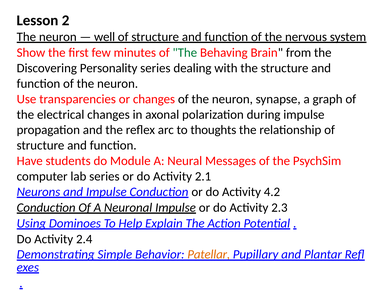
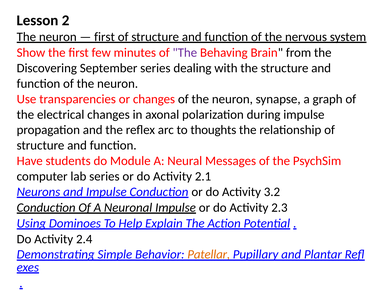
well at (105, 37): well -> first
The at (185, 53) colour: green -> purple
Personality: Personality -> September
4.2: 4.2 -> 3.2
